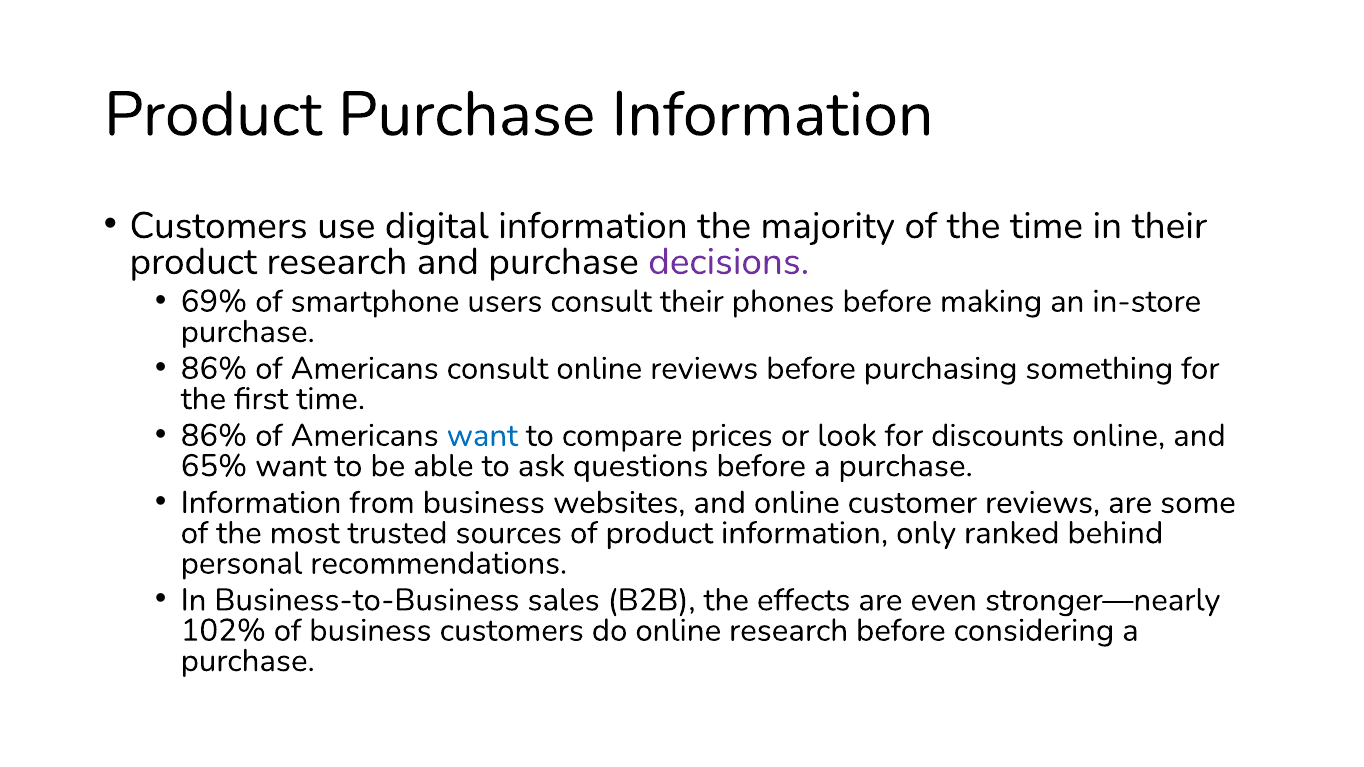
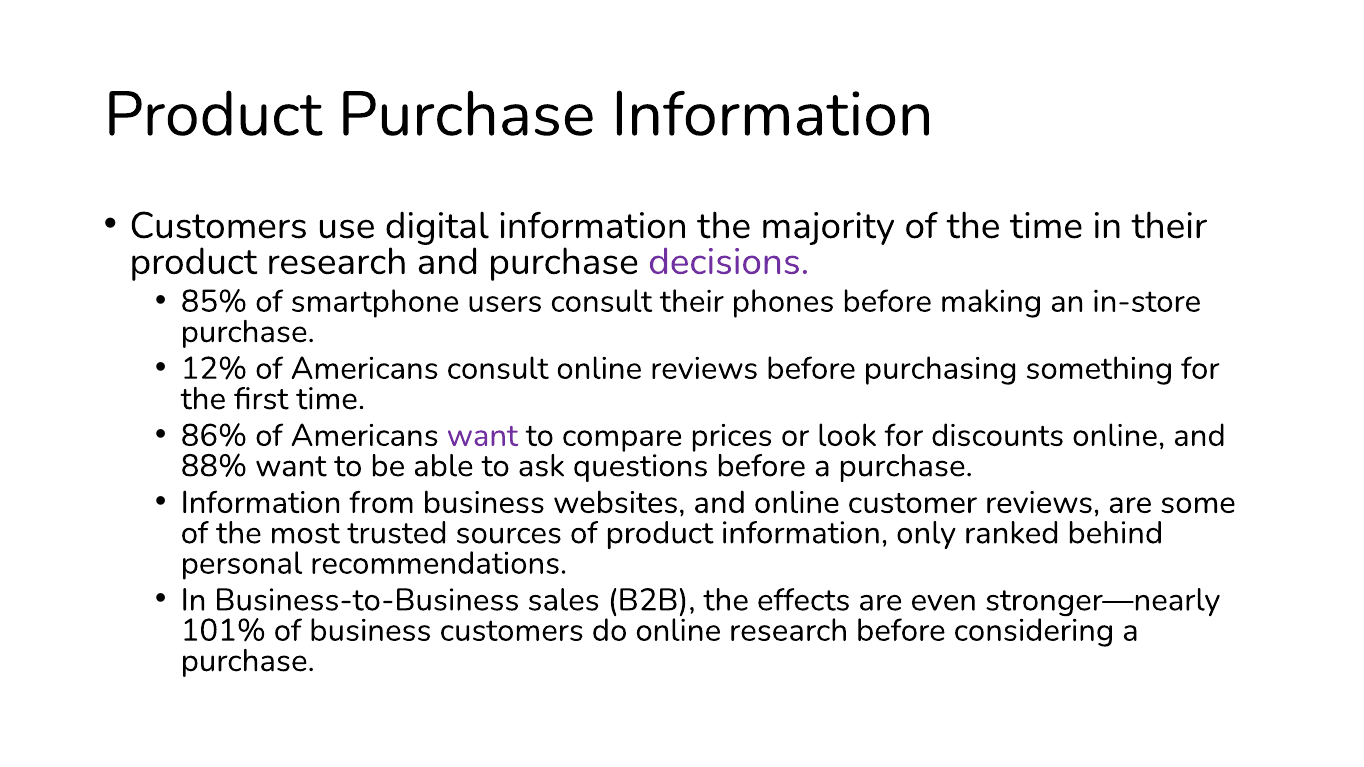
69%: 69% -> 85%
86% at (214, 369): 86% -> 12%
want at (482, 436) colour: blue -> purple
65%: 65% -> 88%
102%: 102% -> 101%
